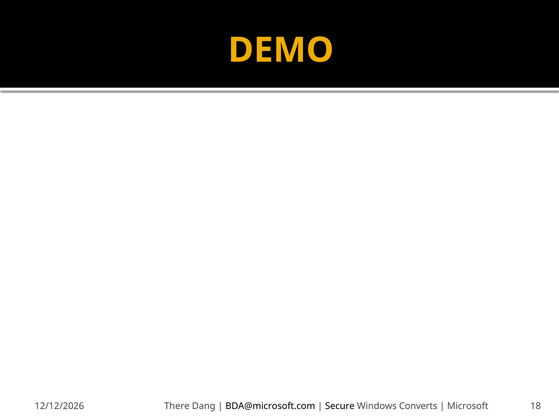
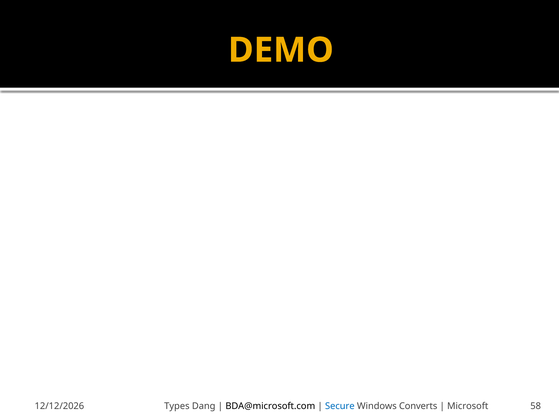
There: There -> Types
Secure colour: black -> blue
18: 18 -> 58
